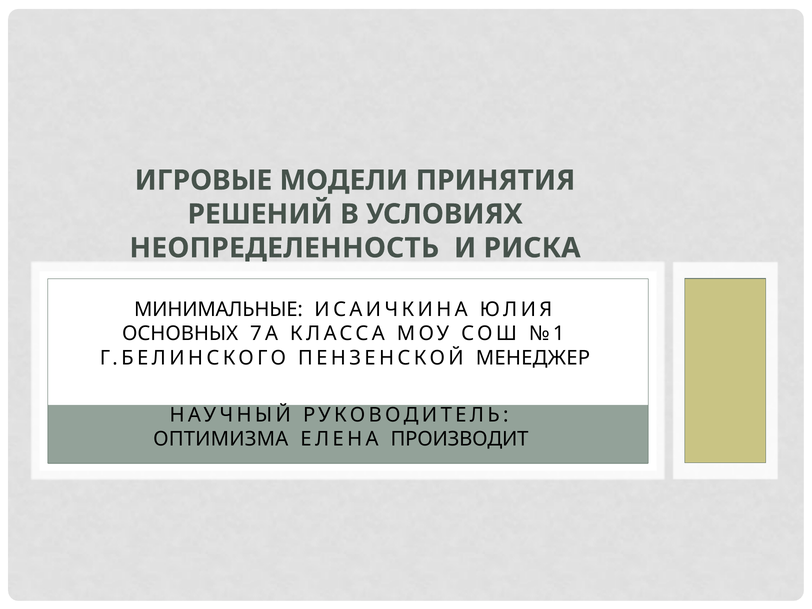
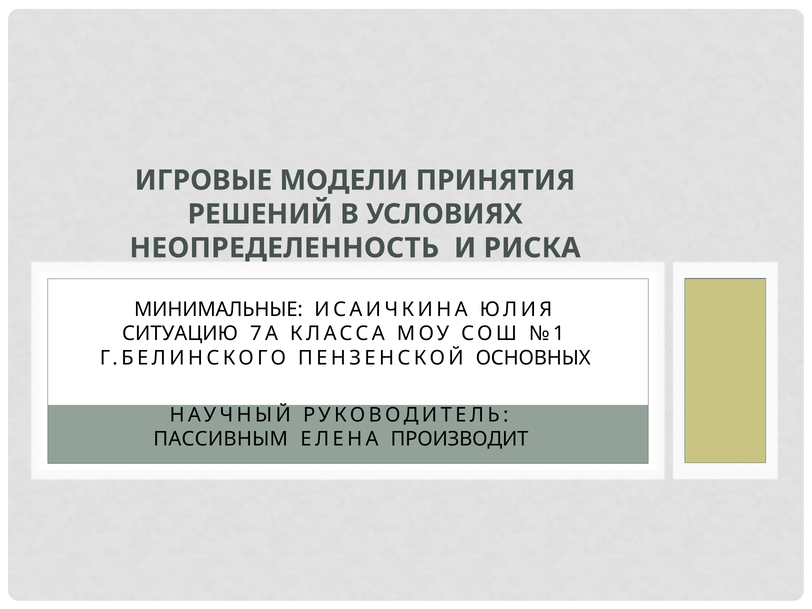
ОСНОВНЫХ: ОСНОВНЫХ -> СИТУАЦИЮ
МЕНЕДЖЕР: МЕНЕДЖЕР -> ОСНОВНЫХ
ОПТИМИЗМА: ОПТИМИЗМА -> ПАССИВНЫМ
